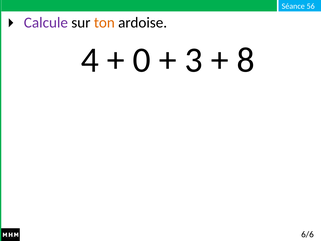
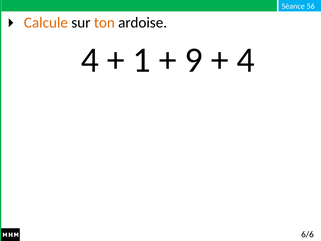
Calcule colour: purple -> orange
0: 0 -> 1
3: 3 -> 9
8 at (246, 60): 8 -> 4
